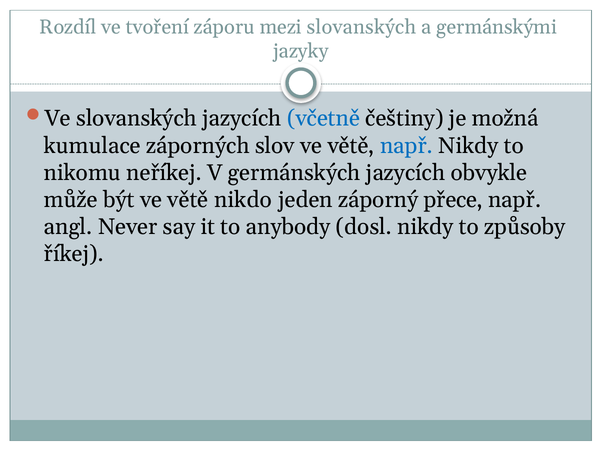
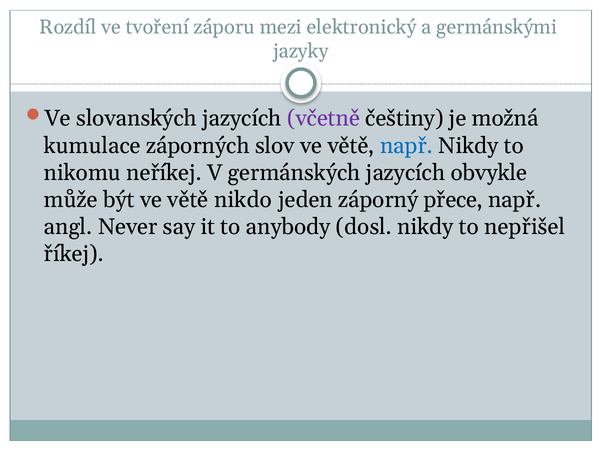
mezi slovanských: slovanských -> elektronický
včetně colour: blue -> purple
způsoby: způsoby -> nepřišel
